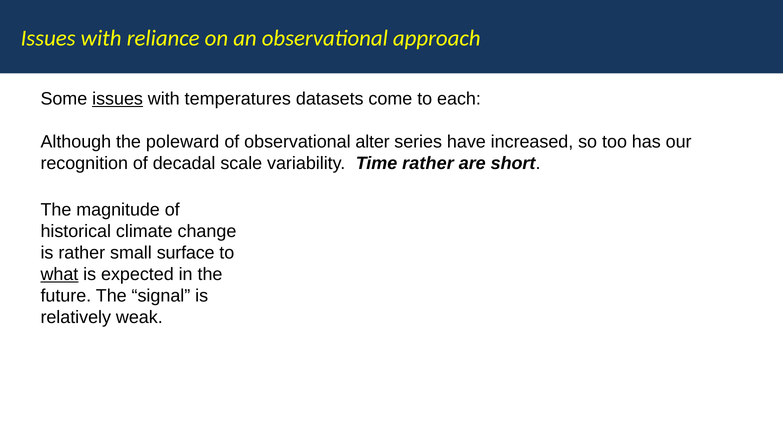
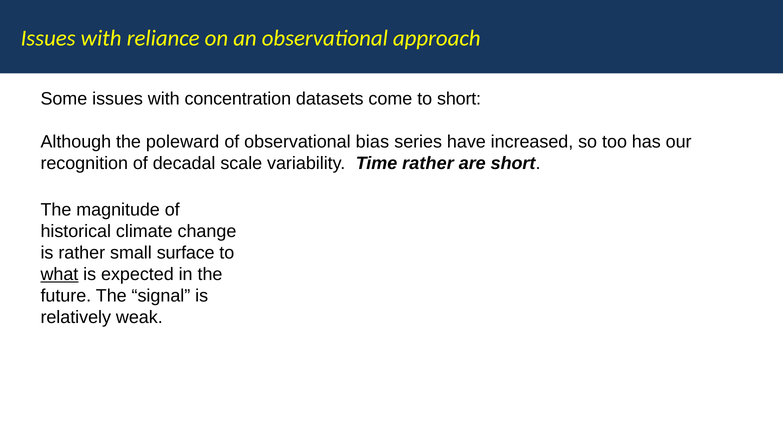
issues at (118, 99) underline: present -> none
temperatures: temperatures -> concentration
to each: each -> short
alter: alter -> bias
